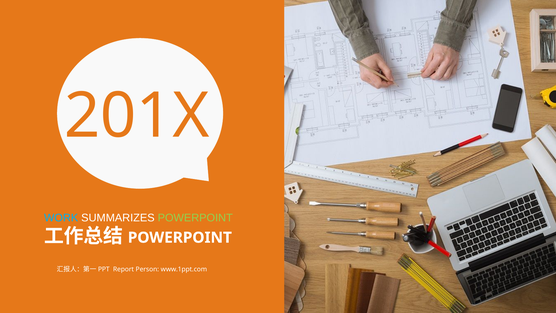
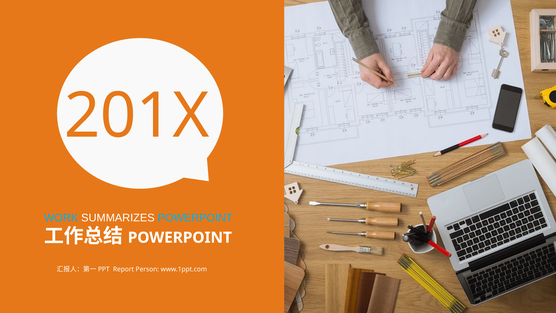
POWERPOINT at (195, 218) colour: light green -> light blue
